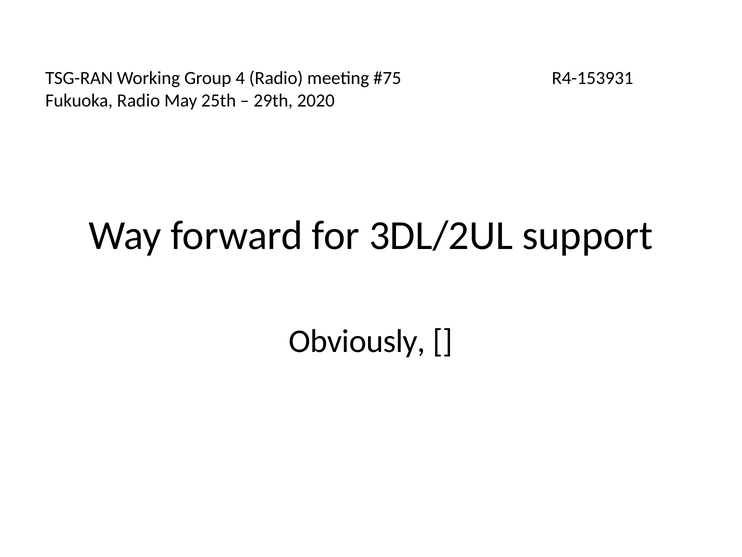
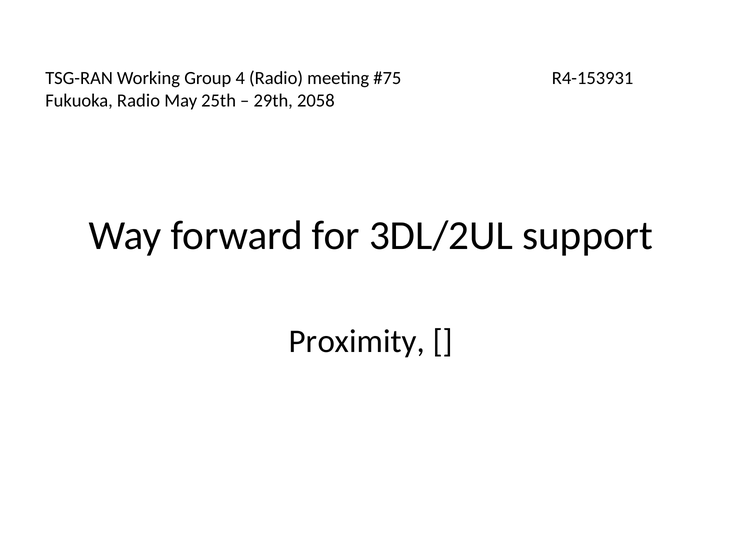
2020: 2020 -> 2058
Obviously: Obviously -> Proximity
